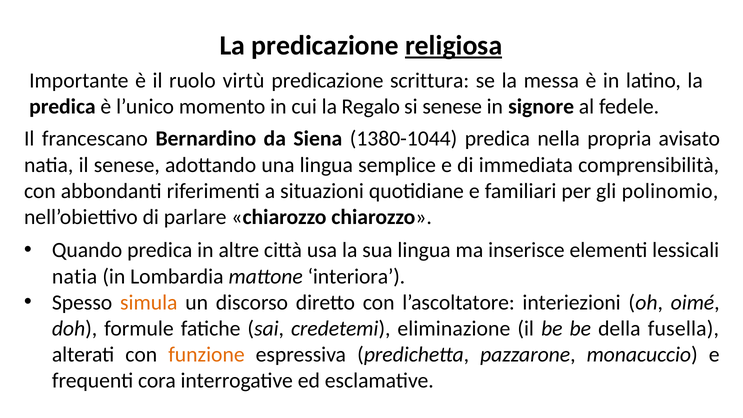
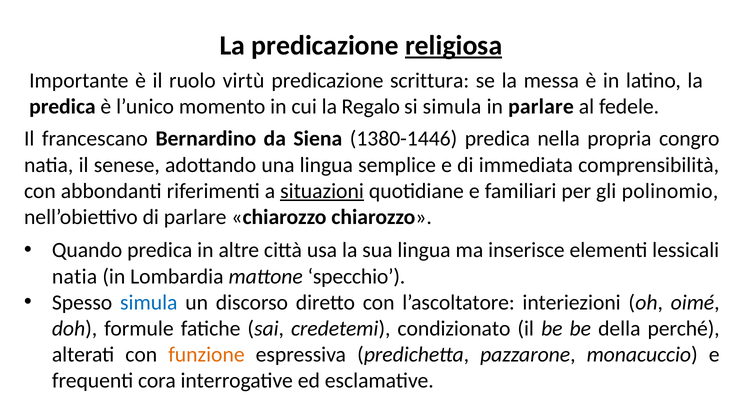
si senese: senese -> simula
in signore: signore -> parlare
1380-1044: 1380-1044 -> 1380-1446
avisato: avisato -> congro
situazioni underline: none -> present
interiora: interiora -> specchio
simula at (149, 302) colour: orange -> blue
eliminazione: eliminazione -> condizionato
fusella: fusella -> perché
